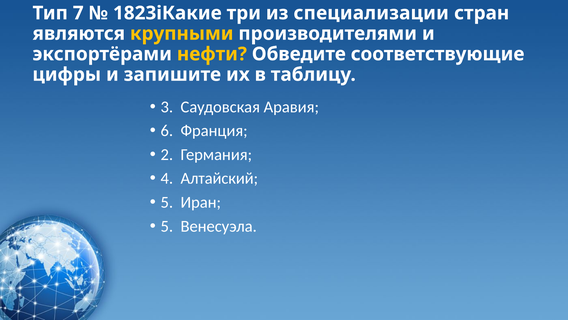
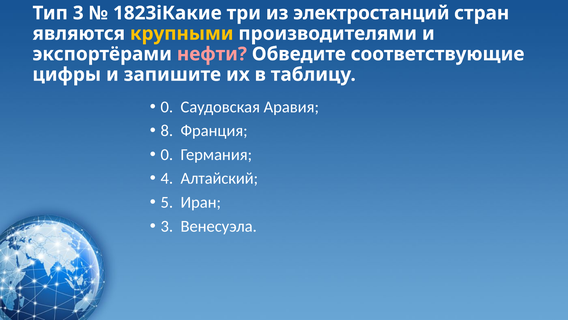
Тип 7: 7 -> 3
специализации: специализации -> электростанций
нефти colour: yellow -> pink
3 at (167, 107): 3 -> 0
6: 6 -> 8
2 at (167, 154): 2 -> 0
5 at (167, 226): 5 -> 3
